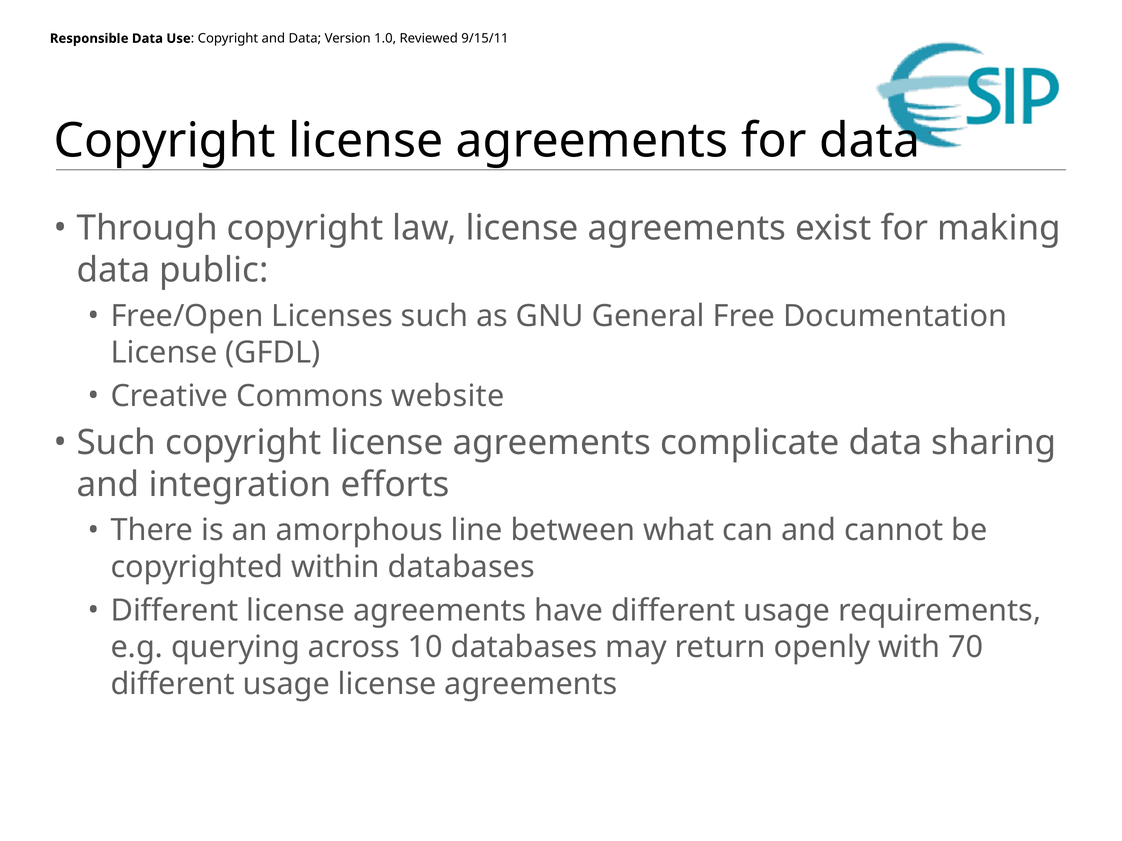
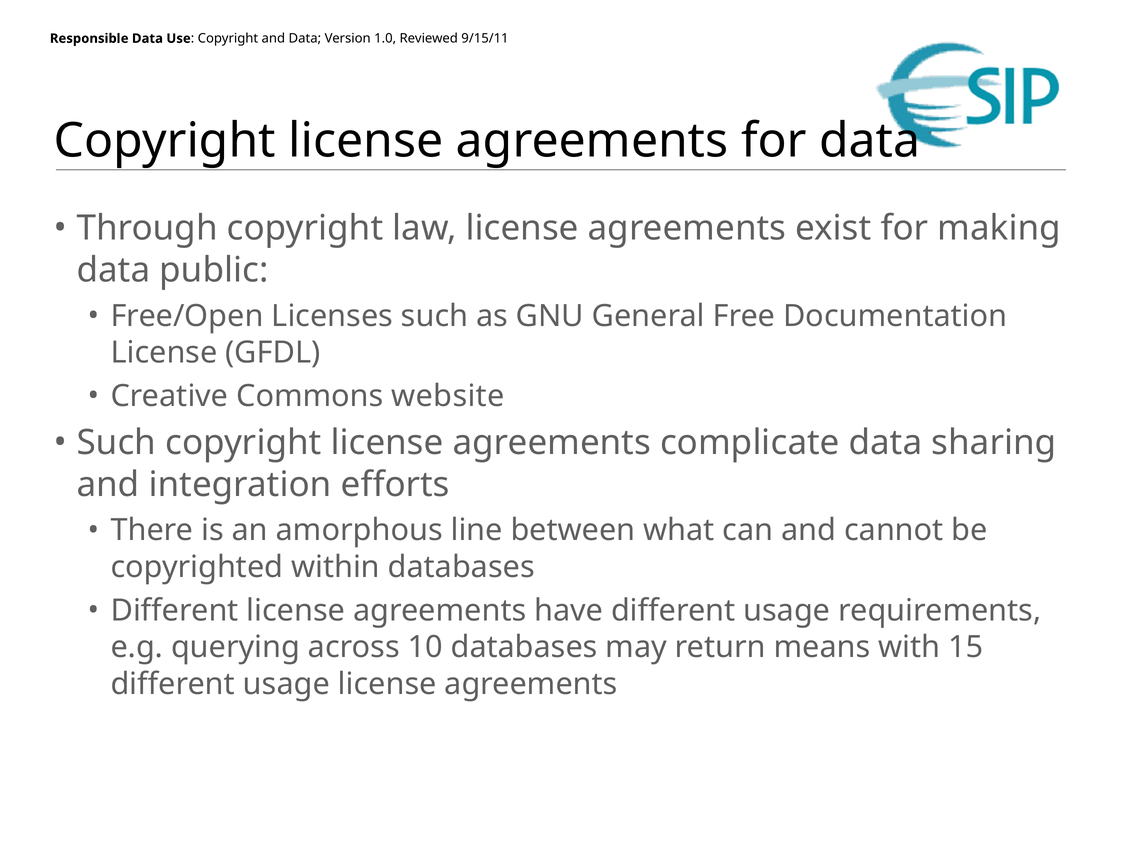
openly: openly -> means
70: 70 -> 15
